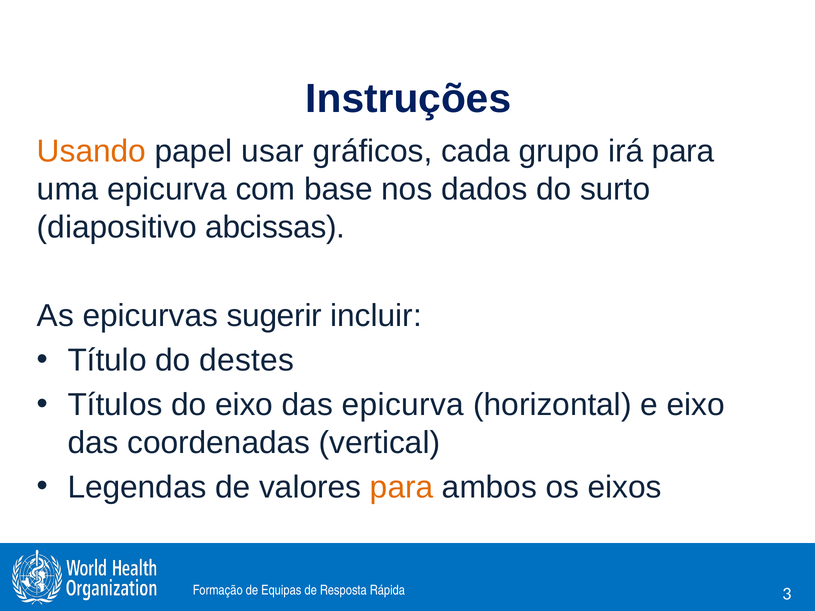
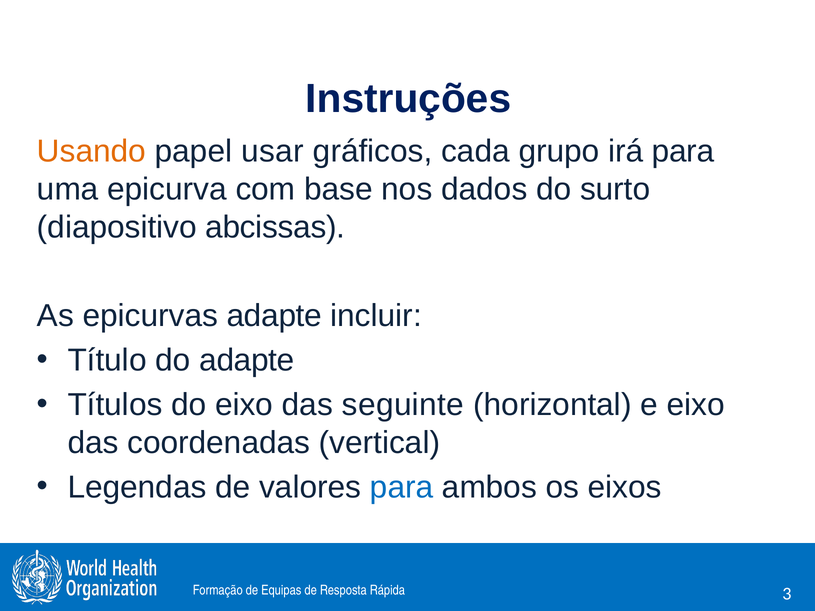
epicurvas sugerir: sugerir -> adapte
do destes: destes -> adapte
das epicurva: epicurva -> seguinte
para at (402, 487) colour: orange -> blue
